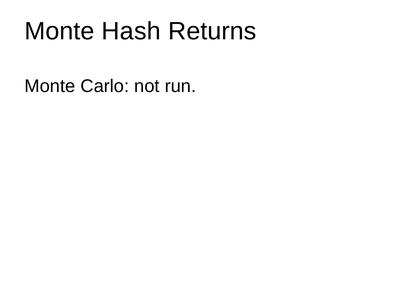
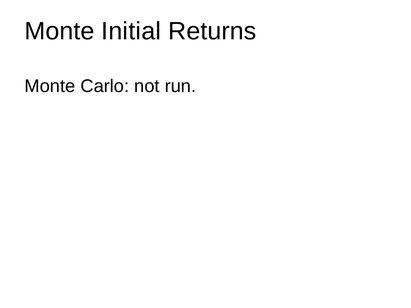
Hash: Hash -> Initial
